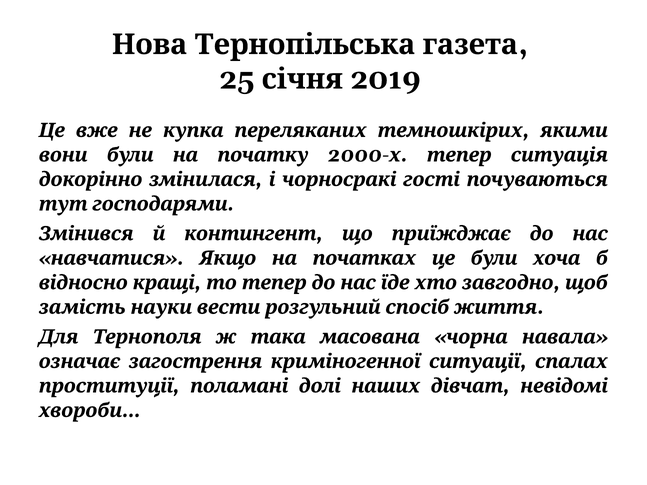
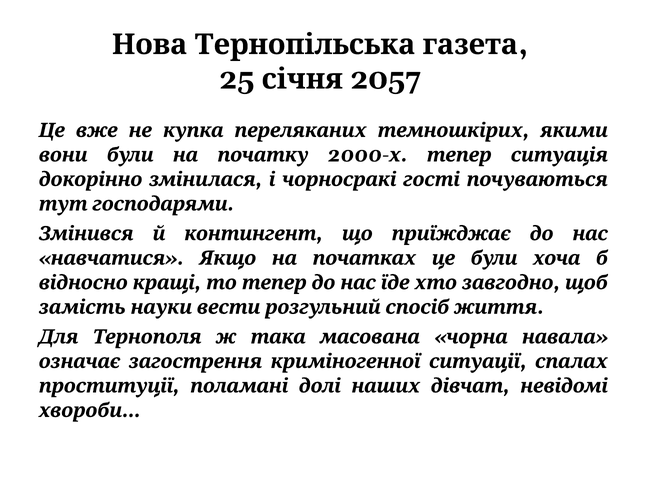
2019: 2019 -> 2057
